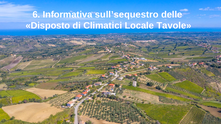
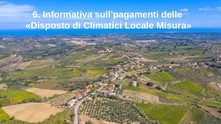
sull’sequestro: sull’sequestro -> sull’pagamenti
Tavole: Tavole -> Misura
